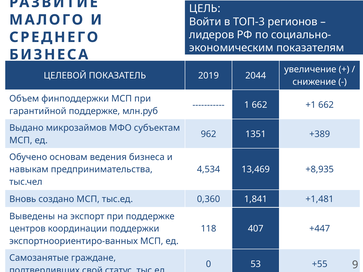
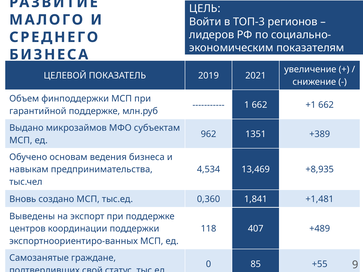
2044: 2044 -> 2021
+447: +447 -> +489
53: 53 -> 85
